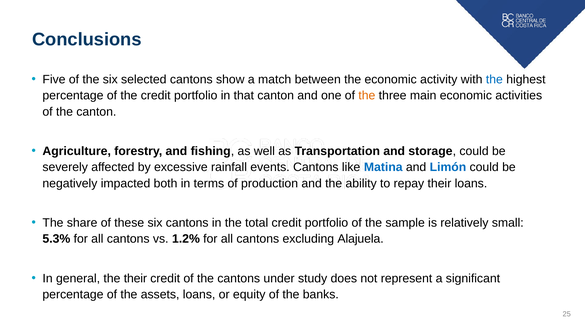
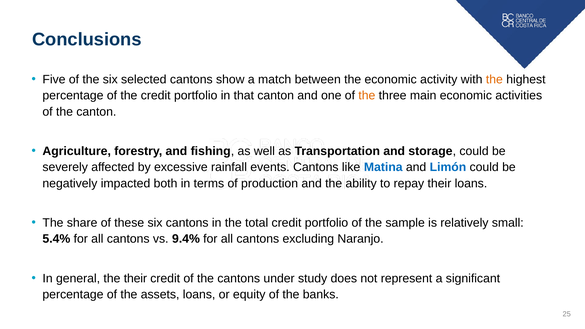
the at (494, 80) colour: blue -> orange
5.3%: 5.3% -> 5.4%
1.2%: 1.2% -> 9.4%
Alajuela: Alajuela -> Naranjo
